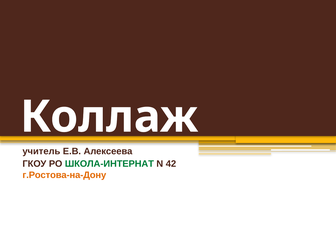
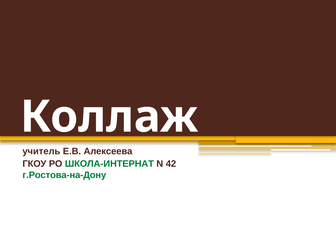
г.Ростова-на-Дону colour: orange -> green
